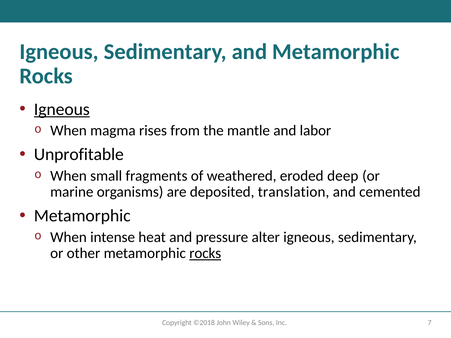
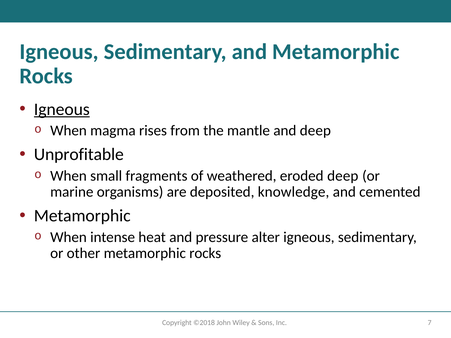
and labor: labor -> deep
translation: translation -> knowledge
rocks at (205, 254) underline: present -> none
